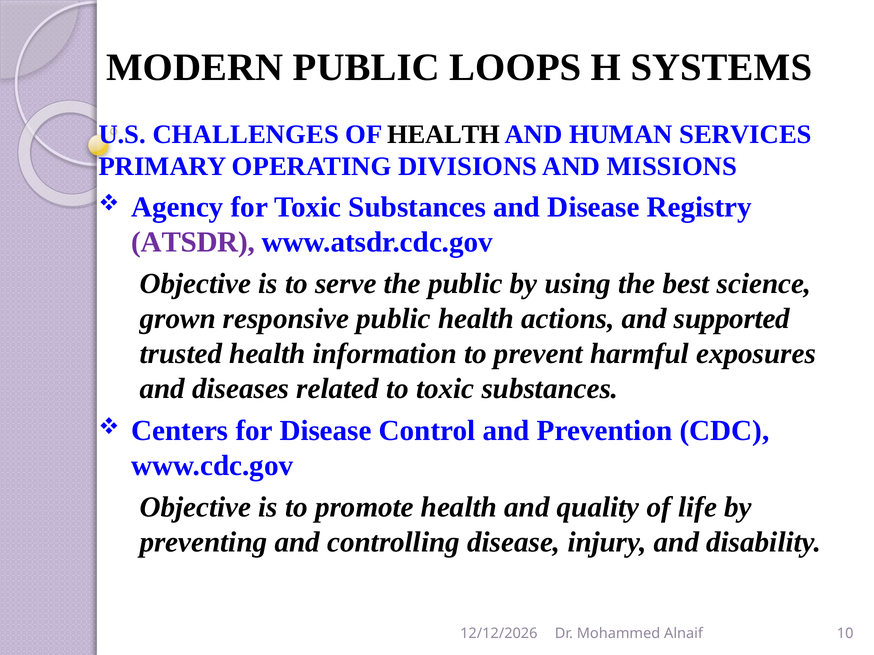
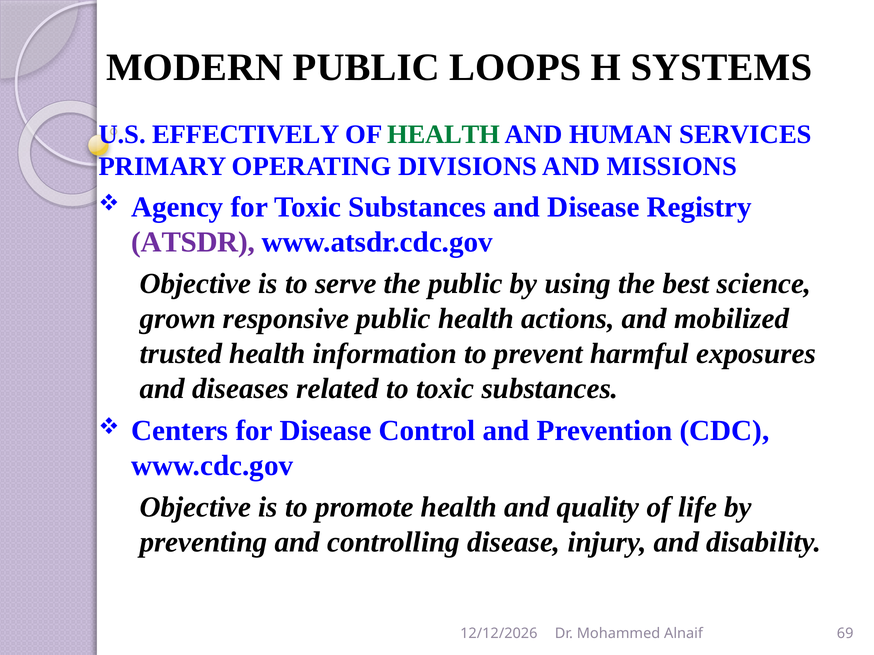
CHALLENGES: CHALLENGES -> EFFECTIVELY
HEALTH at (444, 134) colour: black -> green
supported: supported -> mobilized
10: 10 -> 69
